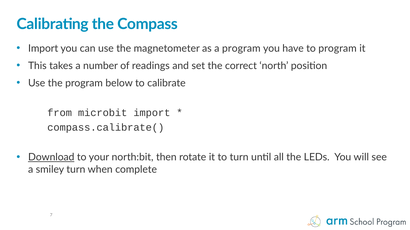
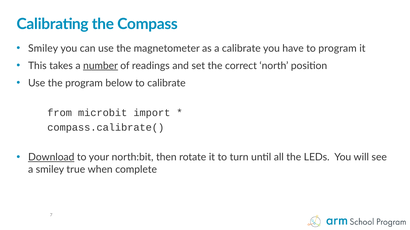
Import at (43, 48): Import -> Smiley
a program: program -> calibrate
number underline: none -> present
smiley turn: turn -> true
